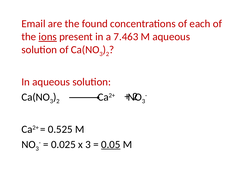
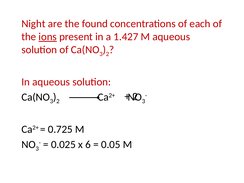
Email: Email -> Night
7.463: 7.463 -> 1.427
0.525: 0.525 -> 0.725
x 3: 3 -> 6
0.05 underline: present -> none
